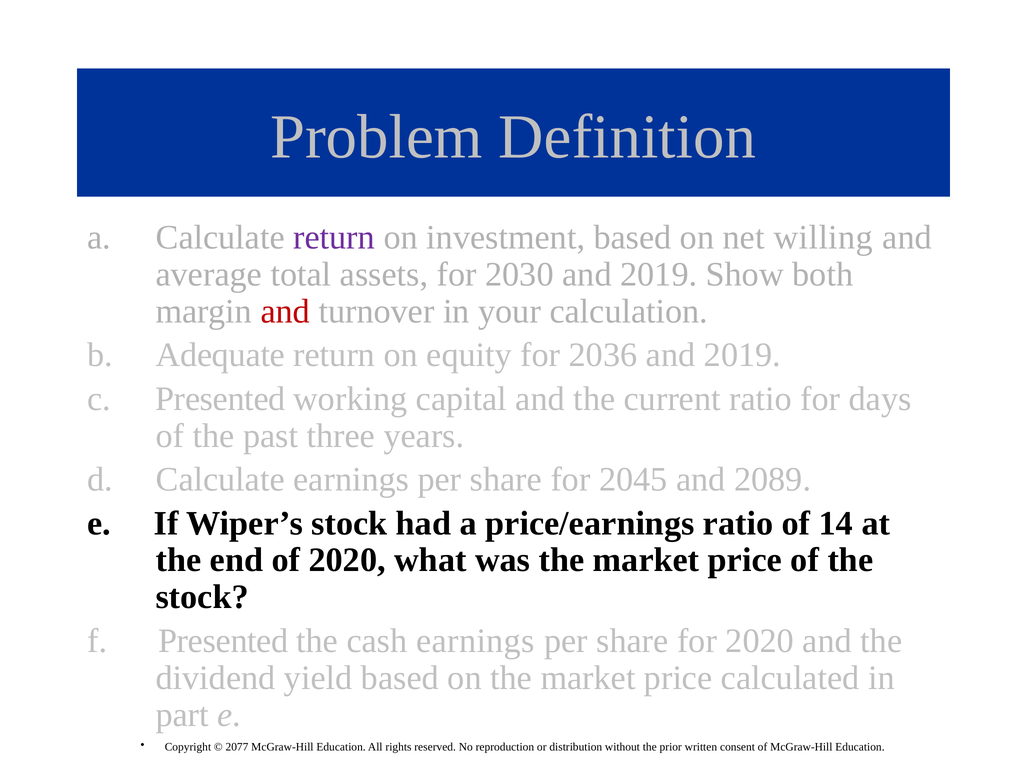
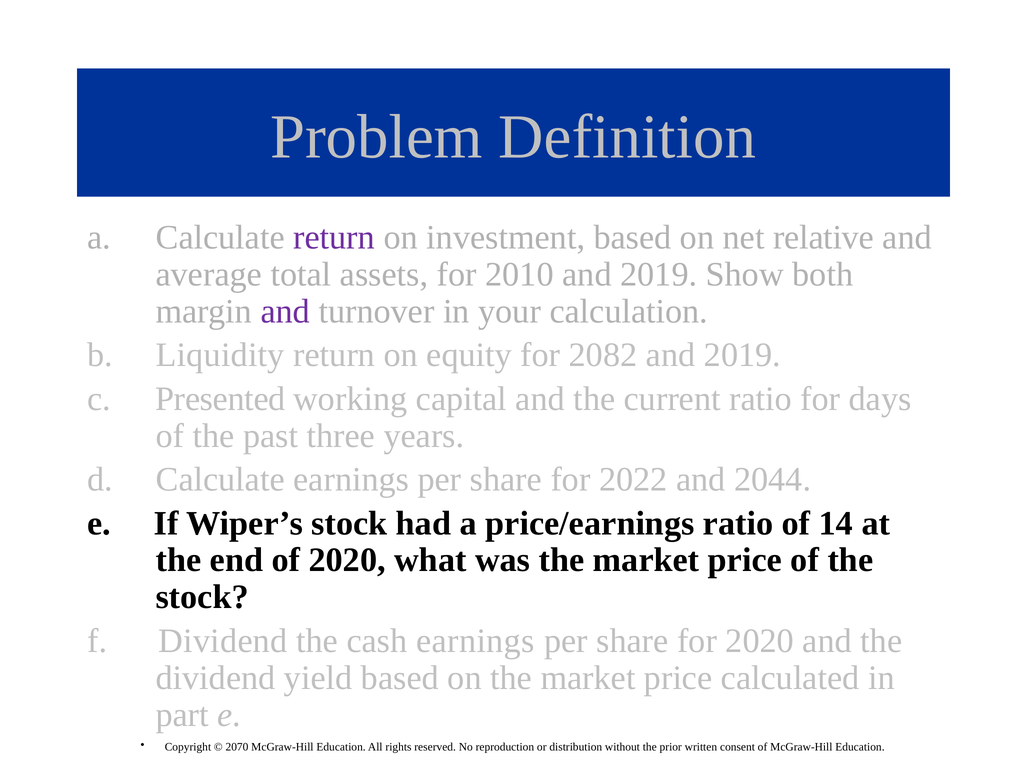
willing: willing -> relative
2030: 2030 -> 2010
and at (285, 311) colour: red -> purple
Adequate: Adequate -> Liquidity
2036: 2036 -> 2082
2045: 2045 -> 2022
2089: 2089 -> 2044
f Presented: Presented -> Dividend
2077: 2077 -> 2070
